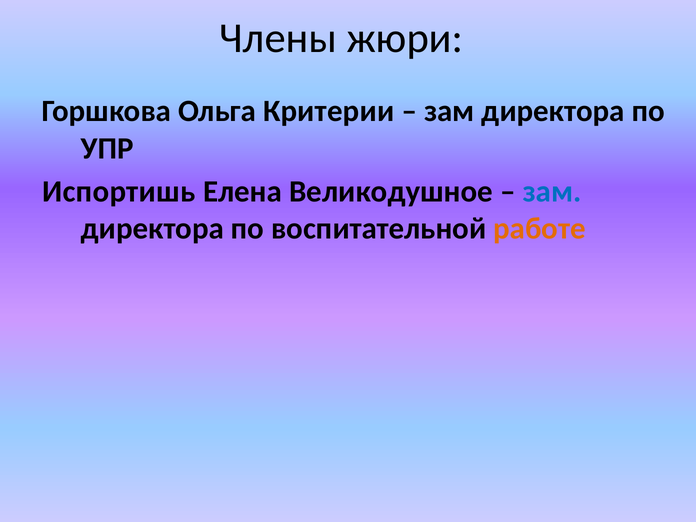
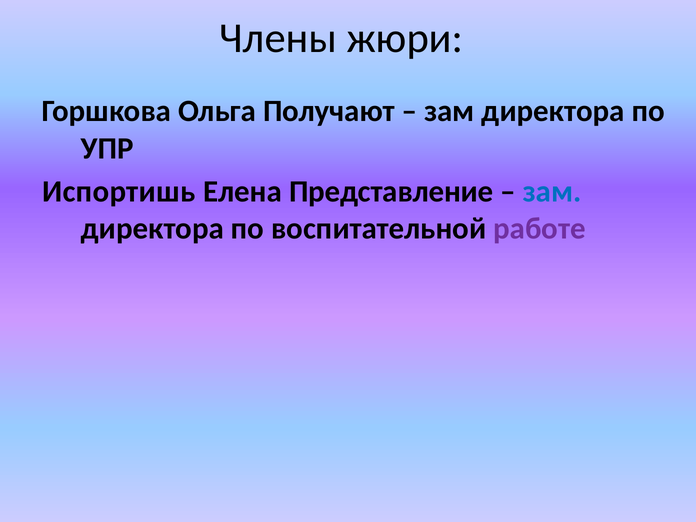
Критерии: Критерии -> Получают
Великодушное: Великодушное -> Представление
работе colour: orange -> purple
